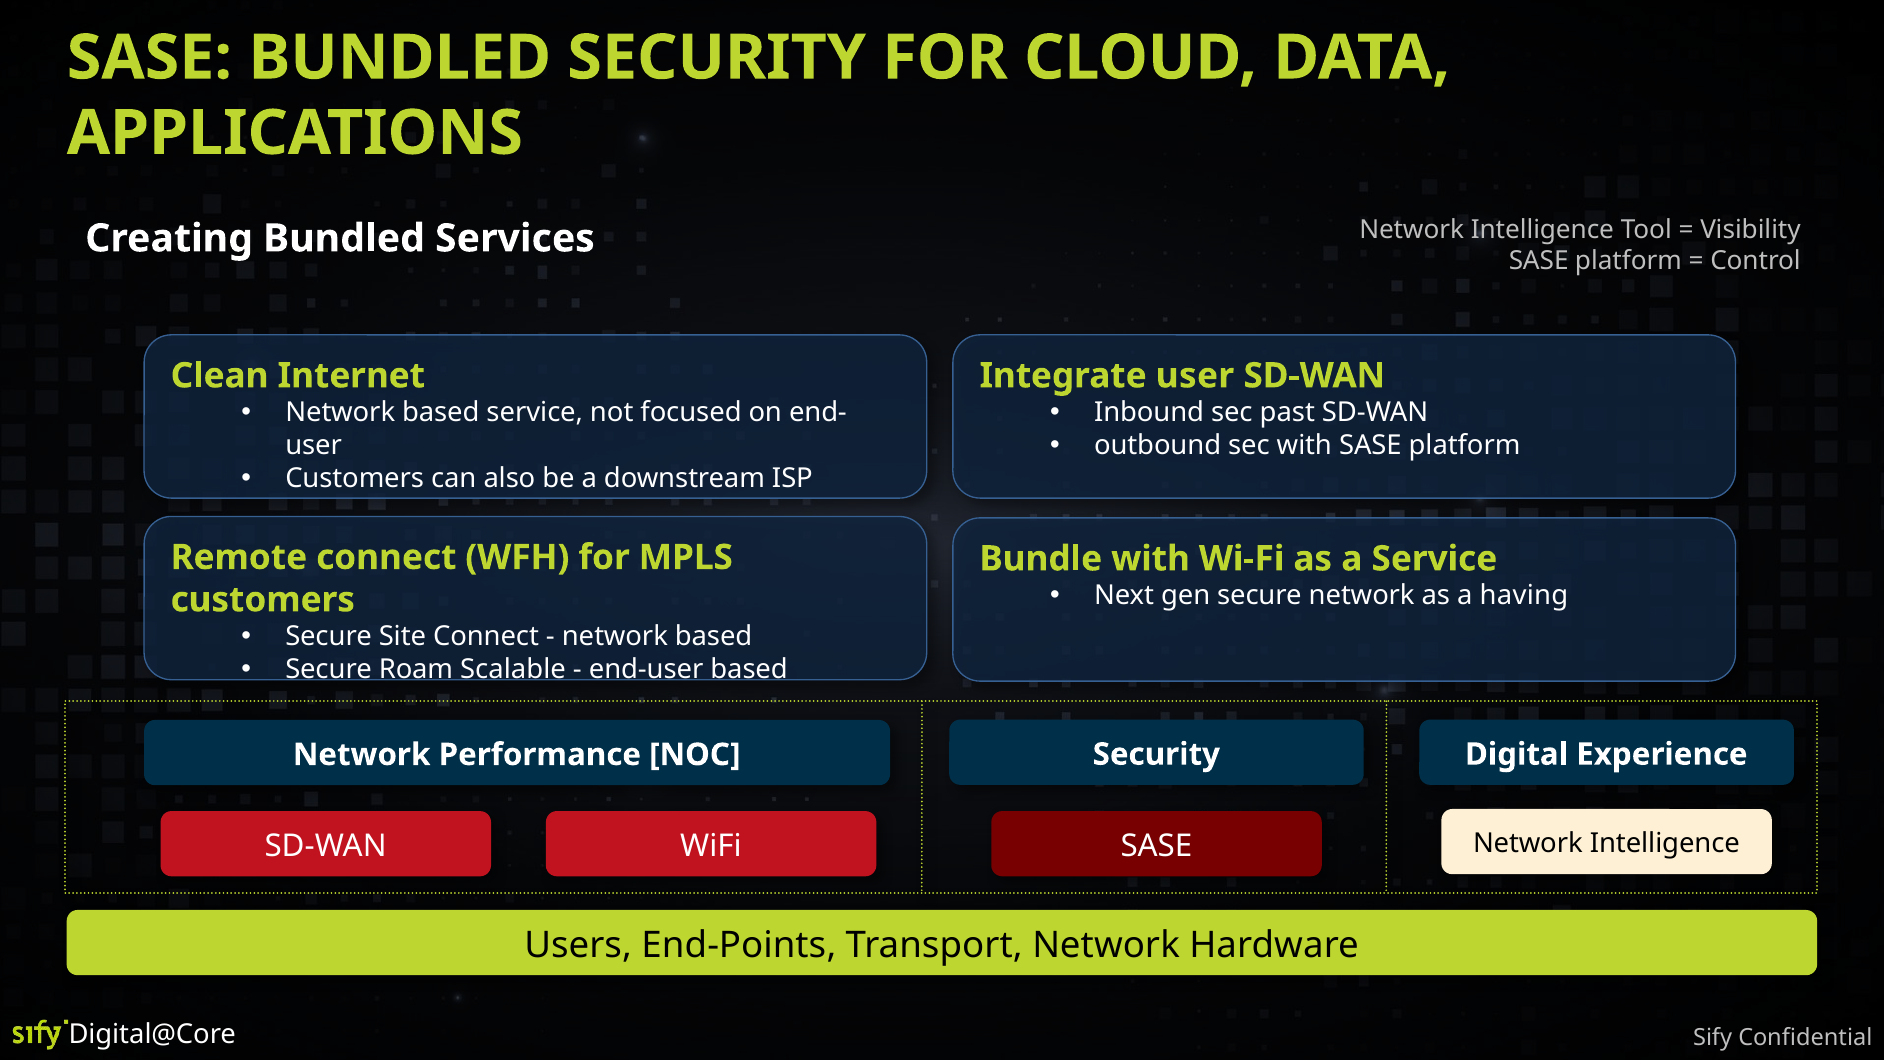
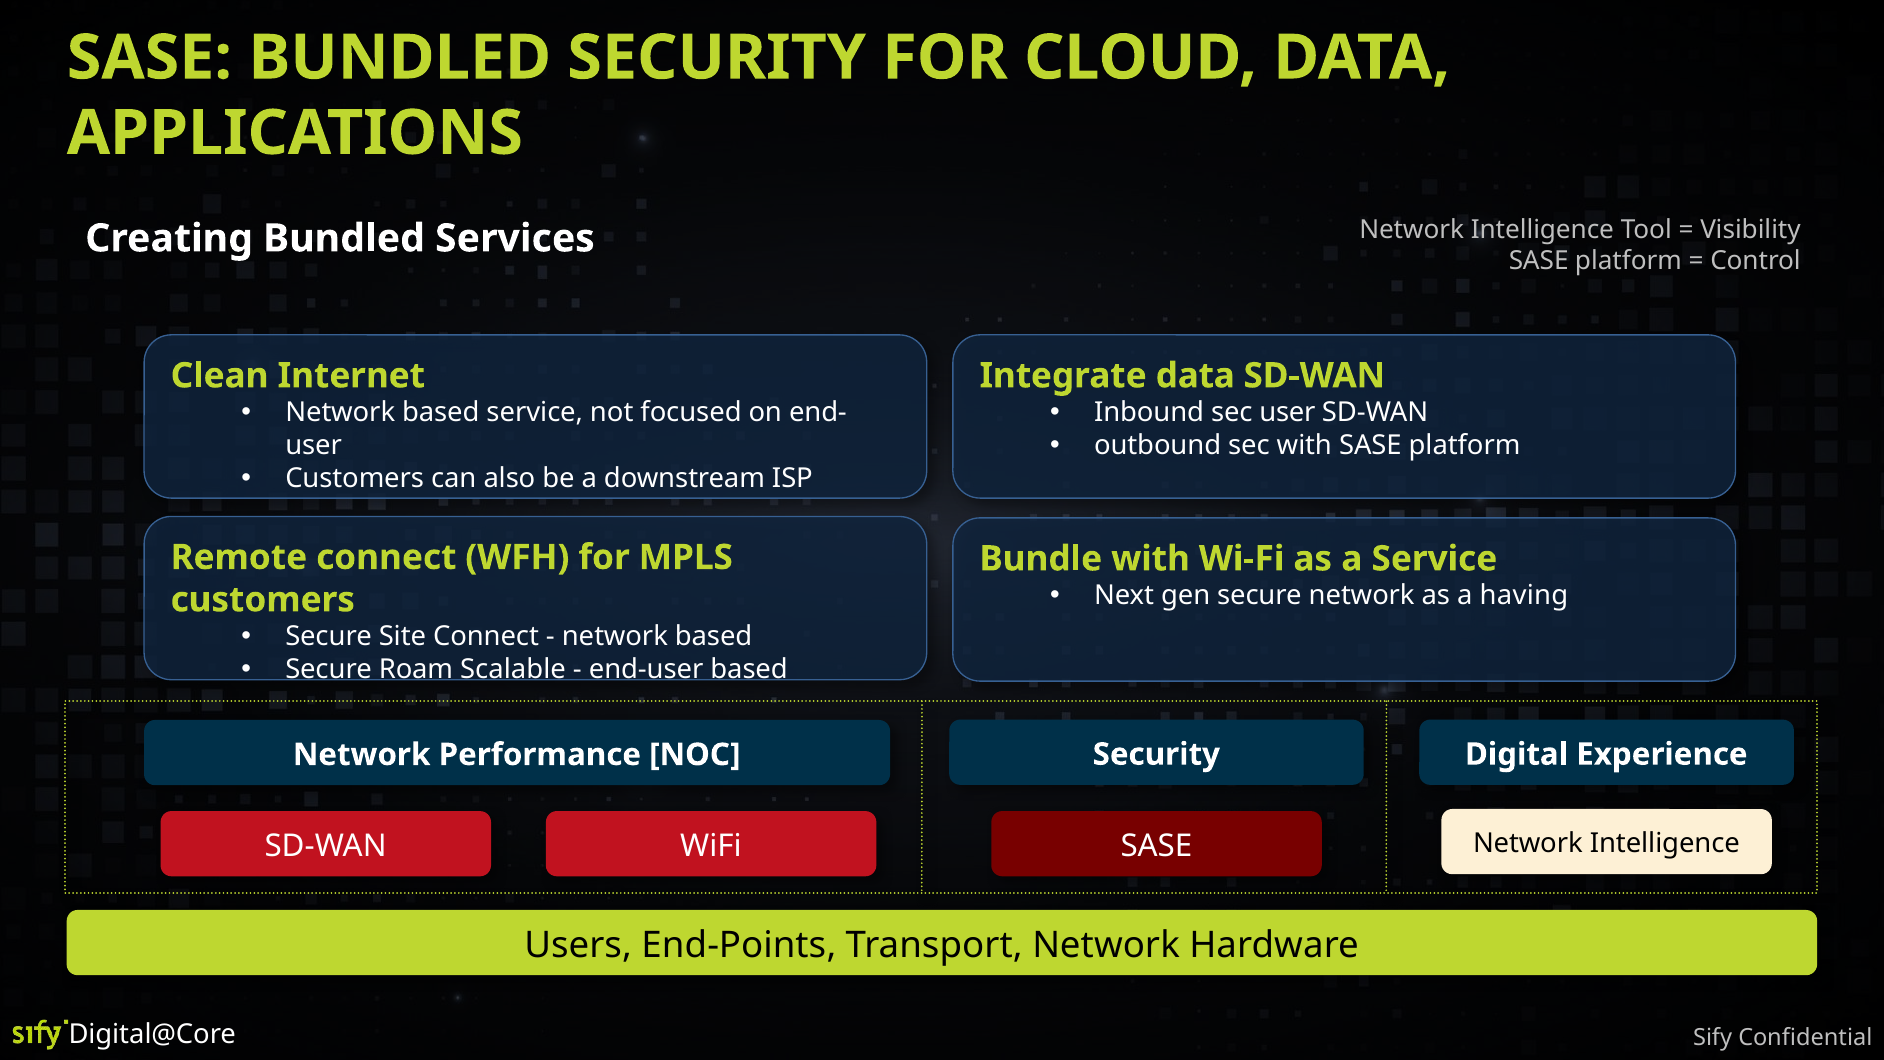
Integrate user: user -> data
sec past: past -> user
